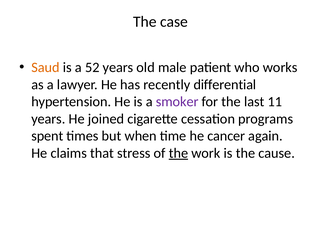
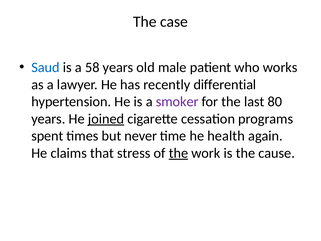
Saud colour: orange -> blue
52: 52 -> 58
11: 11 -> 80
joined underline: none -> present
when: when -> never
cancer: cancer -> health
